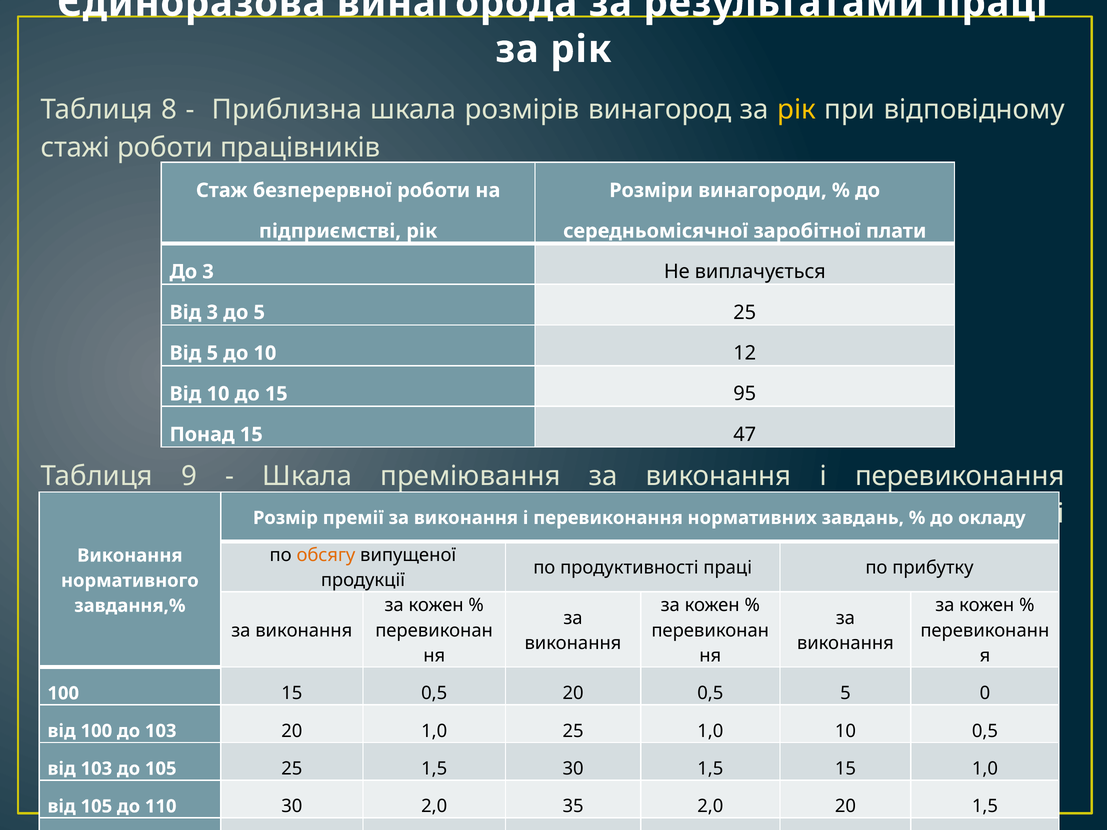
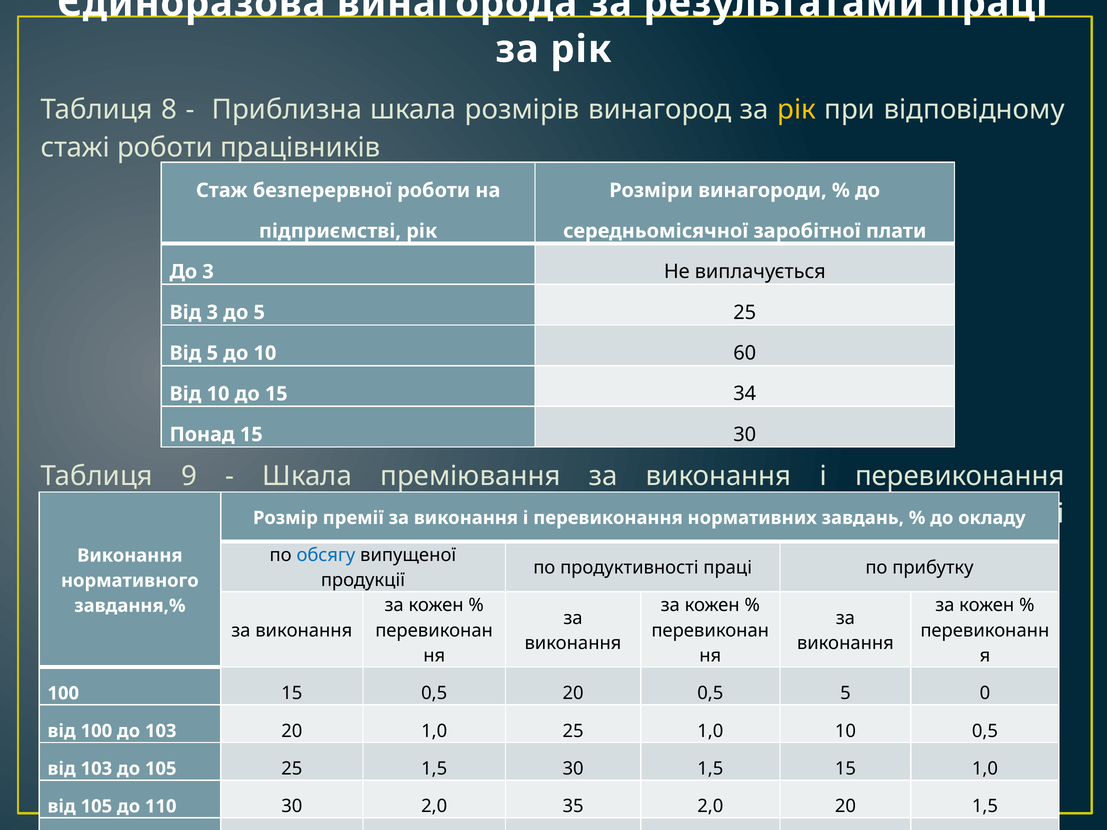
12: 12 -> 60
95: 95 -> 34
15 47: 47 -> 30
обсягу at (326, 555) colour: orange -> blue
